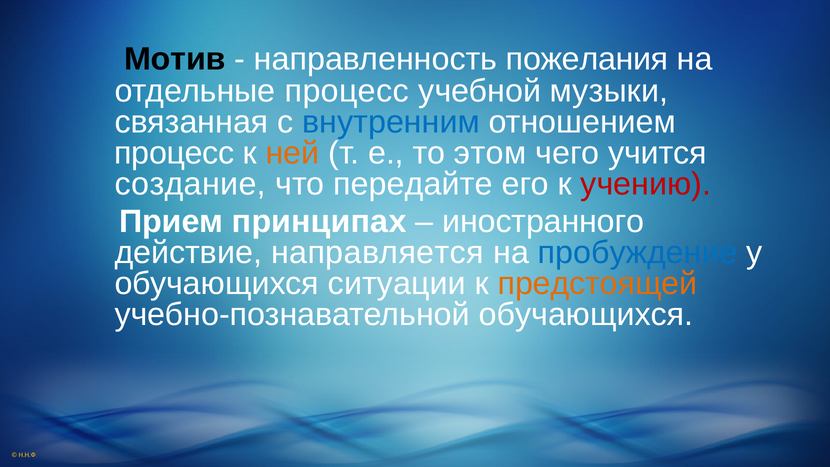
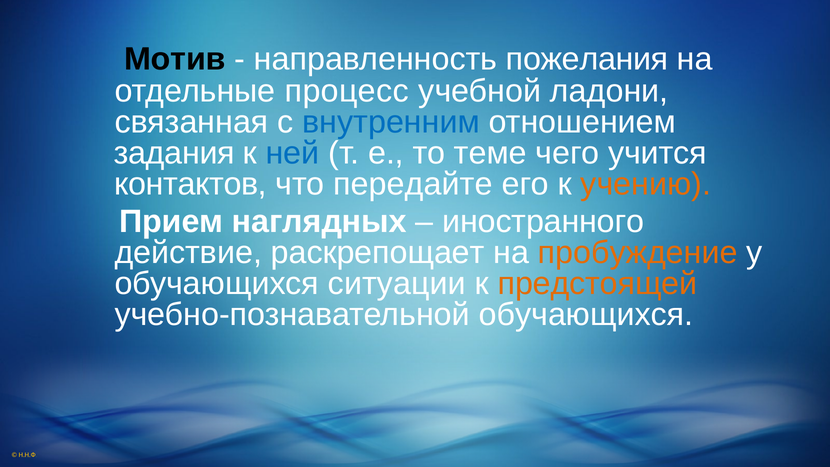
музыки: музыки -> ладони
процесс at (174, 153): процесс -> задания
ней colour: orange -> blue
этом: этом -> теме
создание: создание -> контактов
учению colour: red -> orange
принципах: принципах -> наглядных
направляется: направляется -> раскрепощает
пробуждение colour: blue -> orange
